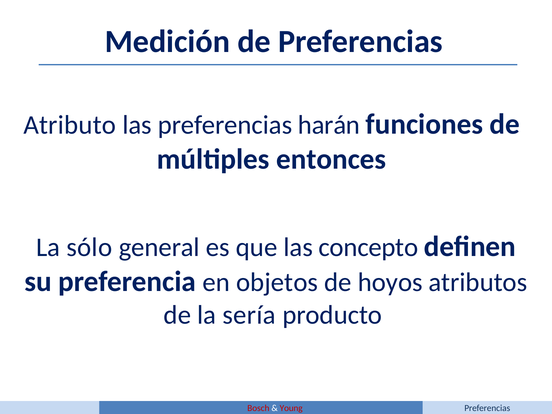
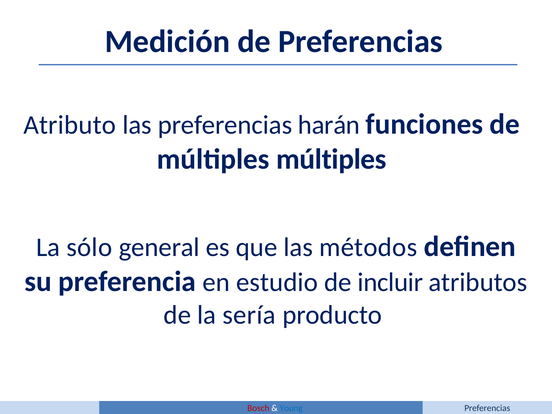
múltiples entonces: entonces -> múltiples
concepto: concepto -> métodos
objetos: objetos -> estudio
hoyos: hoyos -> incluir
Young colour: red -> blue
